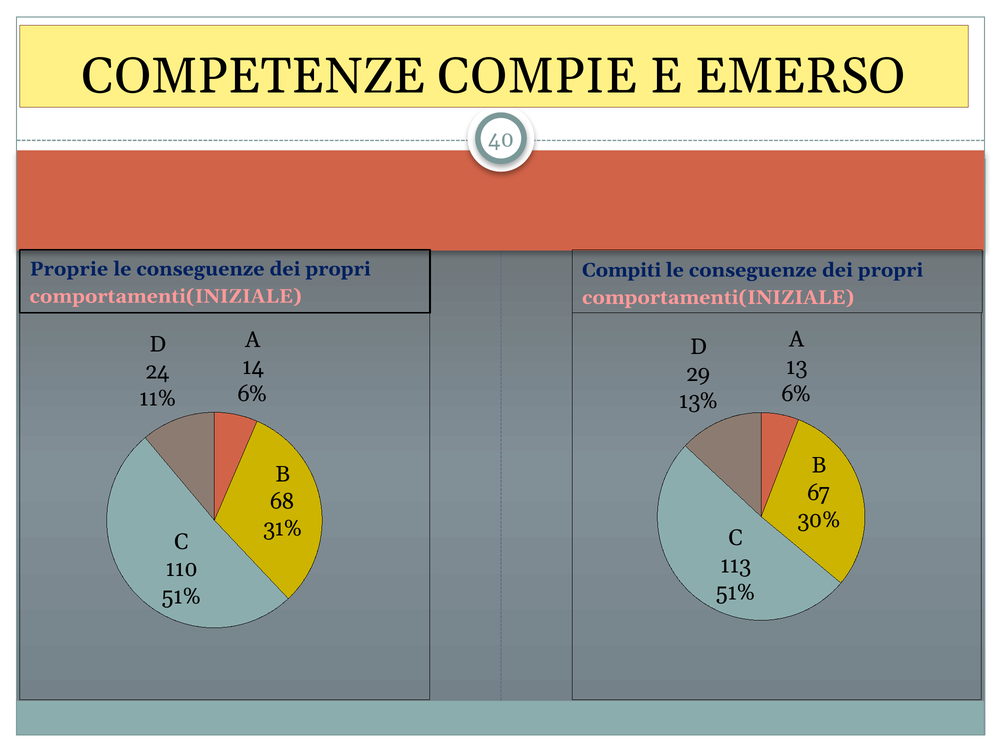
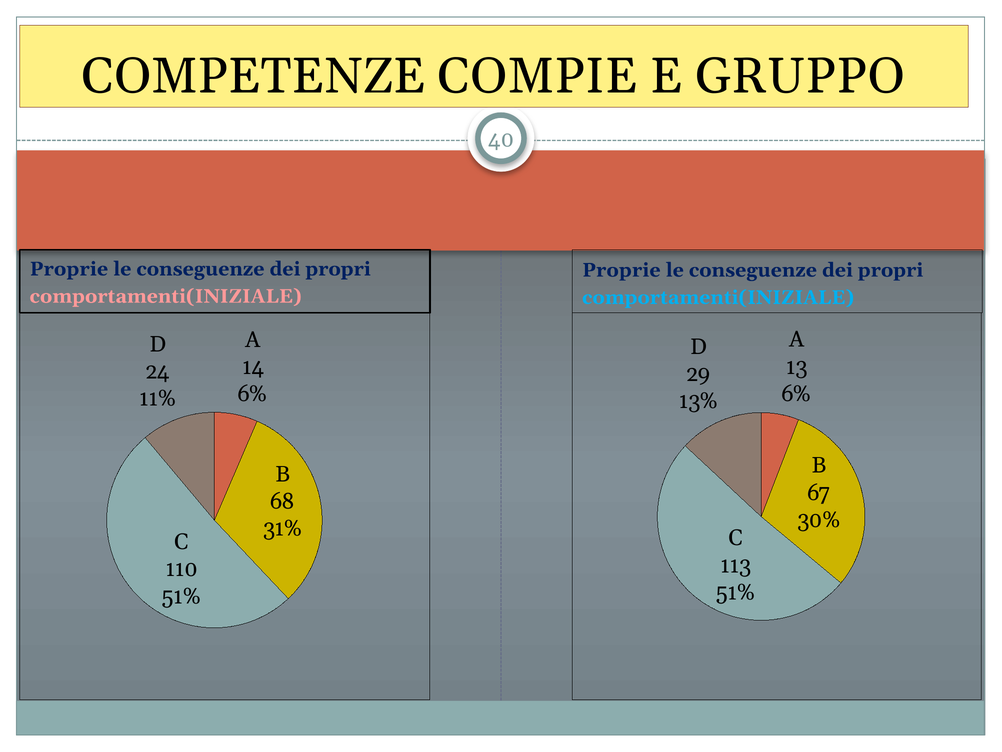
EMERSO: EMERSO -> GRUPPO
Compiti at (622, 270): Compiti -> Proprie
comportamenti(INIZIALE at (718, 297) colour: pink -> light blue
